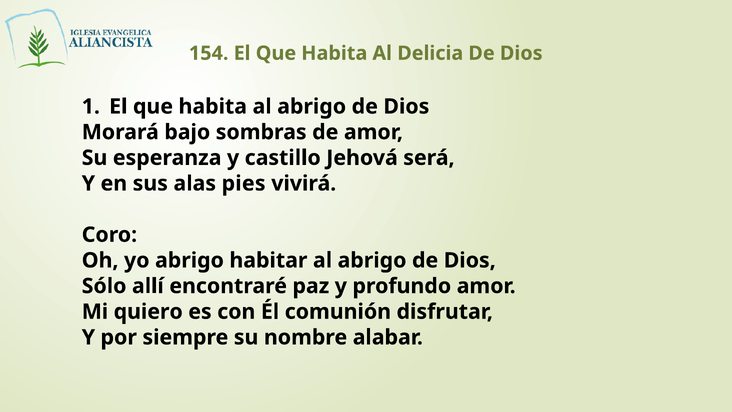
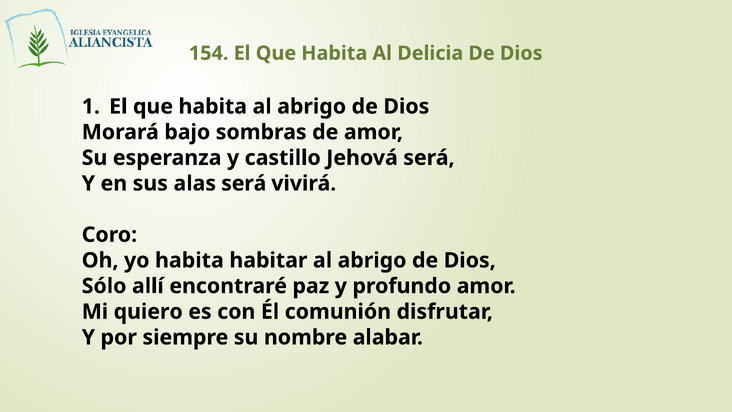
alas pies: pies -> será
yo abrigo: abrigo -> habita
